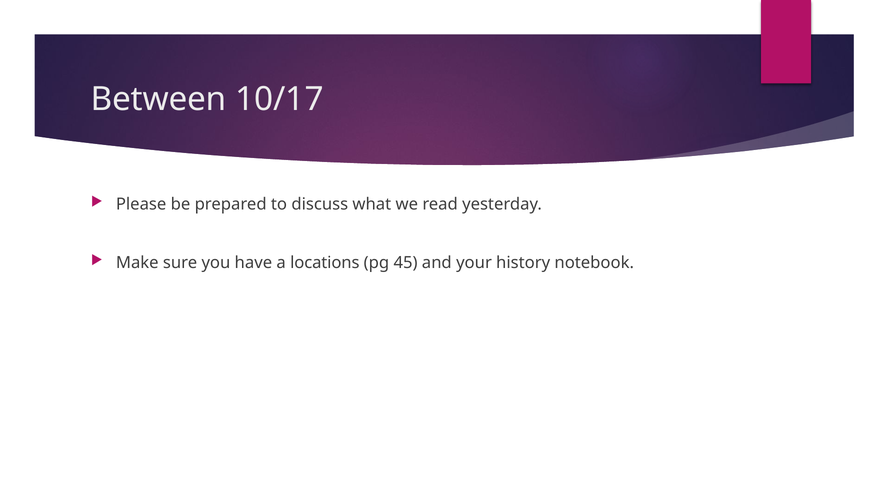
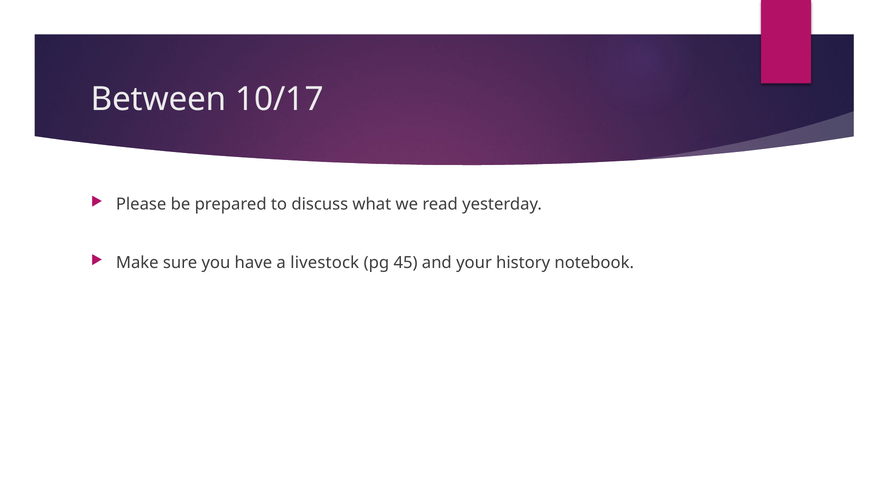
locations: locations -> livestock
